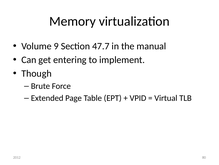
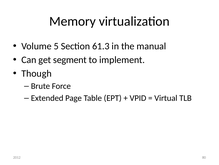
9: 9 -> 5
47.7: 47.7 -> 61.3
entering: entering -> segment
